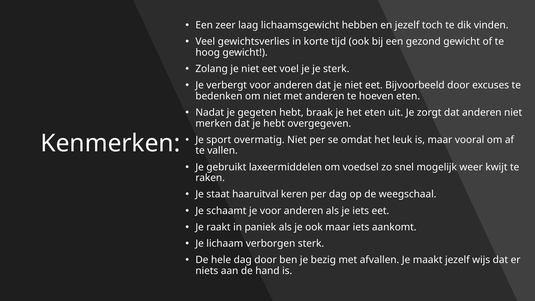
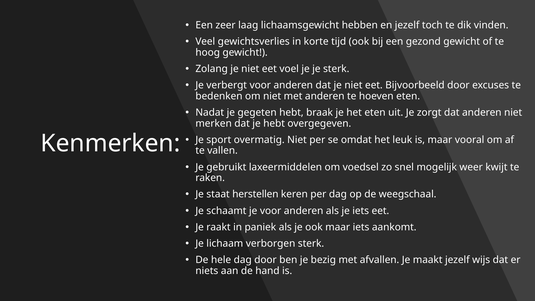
haaruitval: haaruitval -> herstellen
